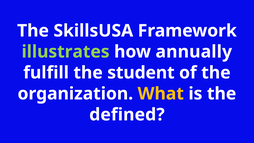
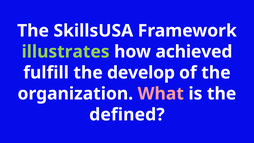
annually: annually -> achieved
student: student -> develop
What colour: yellow -> pink
